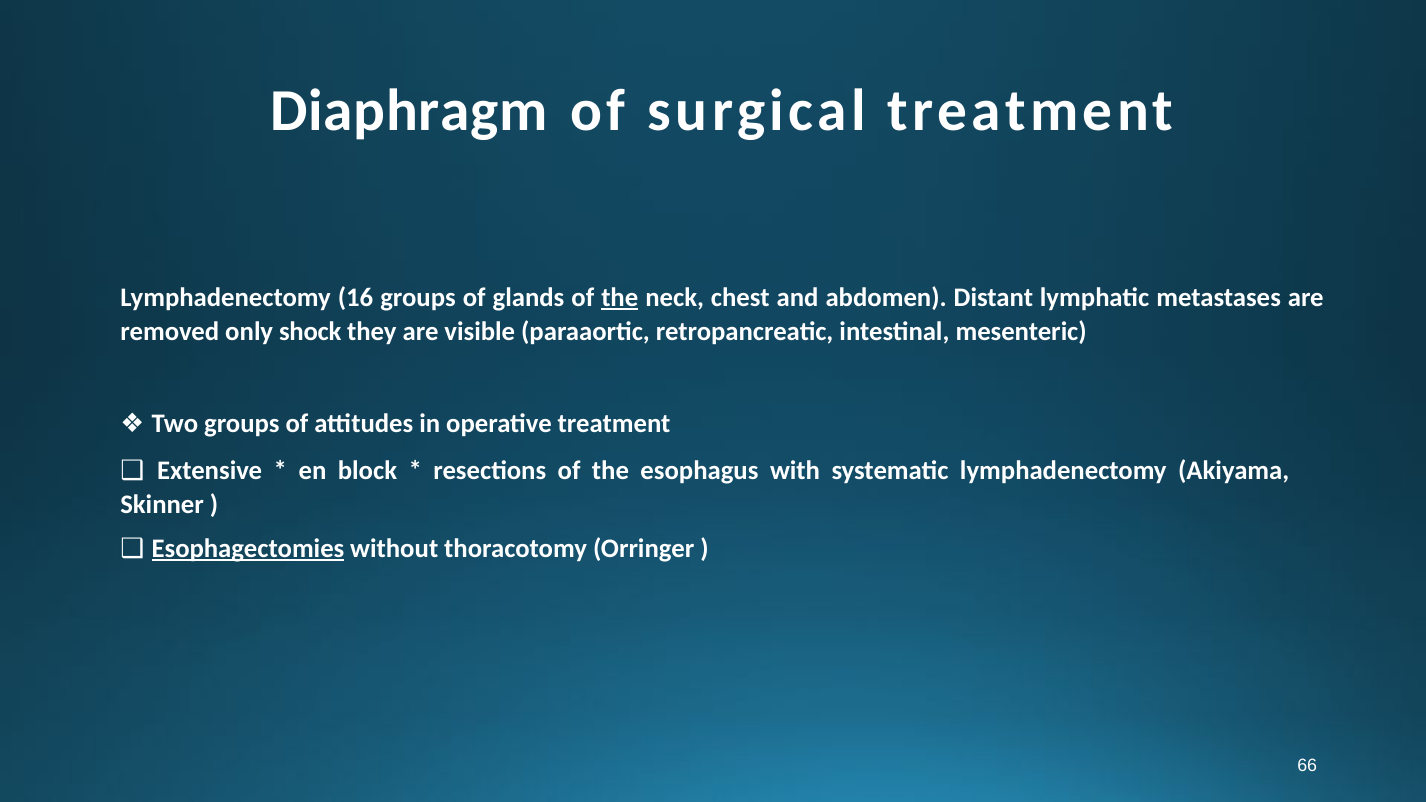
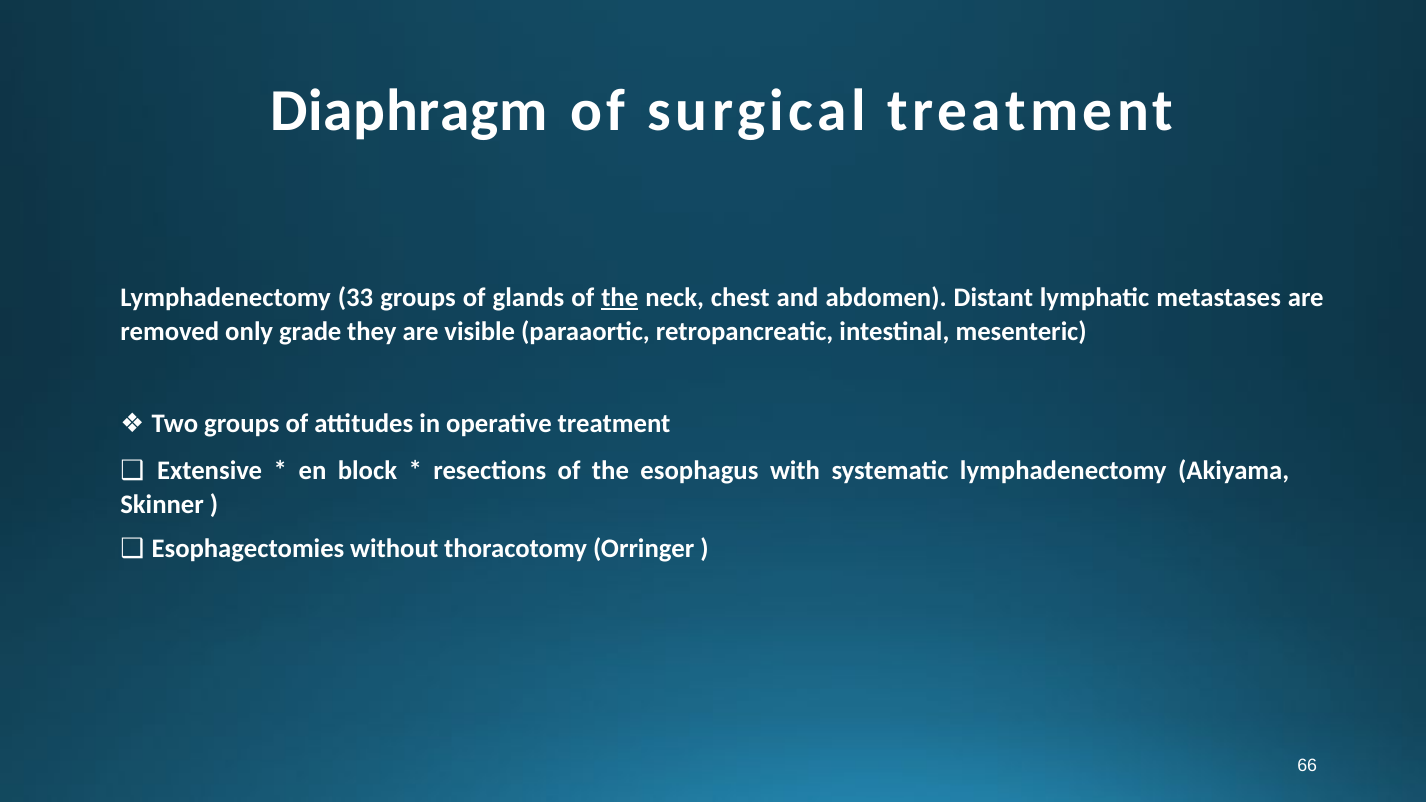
16: 16 -> 33
shock: shock -> grade
Esophagectomies underline: present -> none
